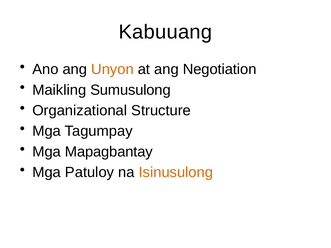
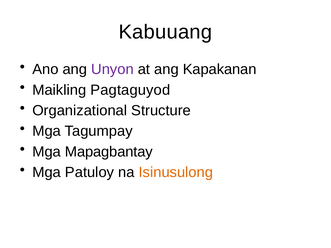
Unyon colour: orange -> purple
Negotiation: Negotiation -> Kapakanan
Sumusulong: Sumusulong -> Pagtaguyod
